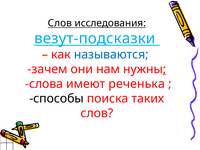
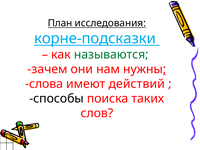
Слов at (60, 23): Слов -> План
везут-подсказки: везут-подсказки -> корне-подсказки
называются colour: blue -> green
реченька: реченька -> действий
